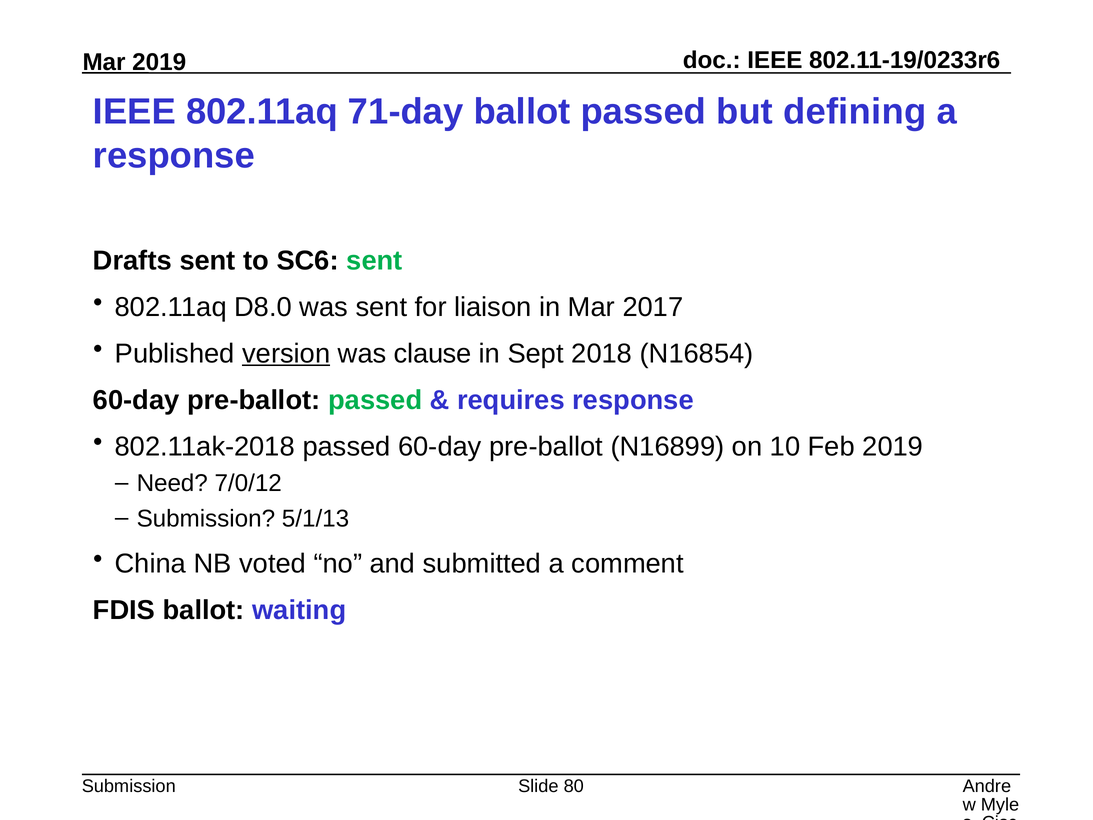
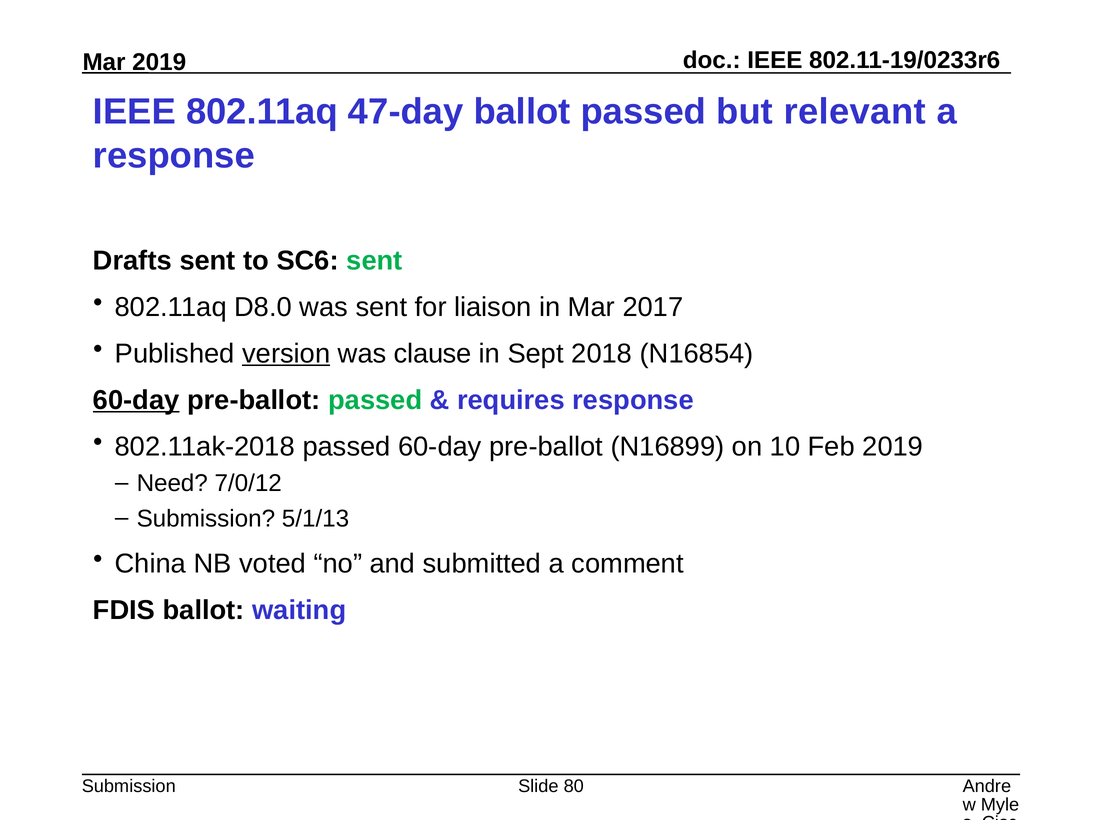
71-day: 71-day -> 47-day
defining: defining -> relevant
60-day at (136, 400) underline: none -> present
